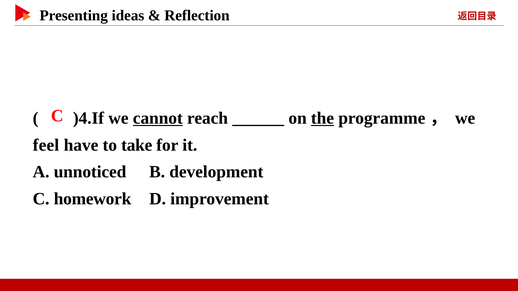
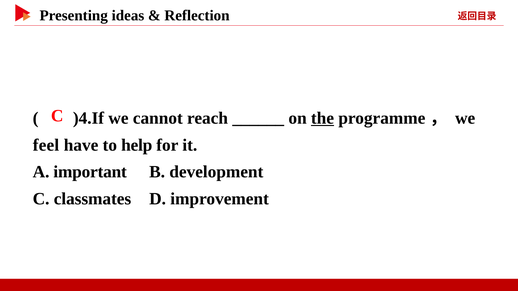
cannot underline: present -> none
take: take -> help
unnoticed: unnoticed -> important
homework: homework -> classmates
